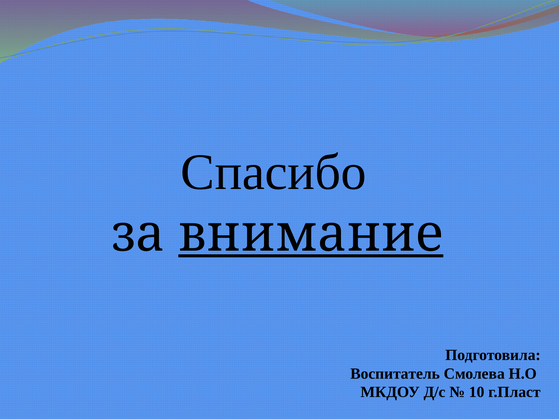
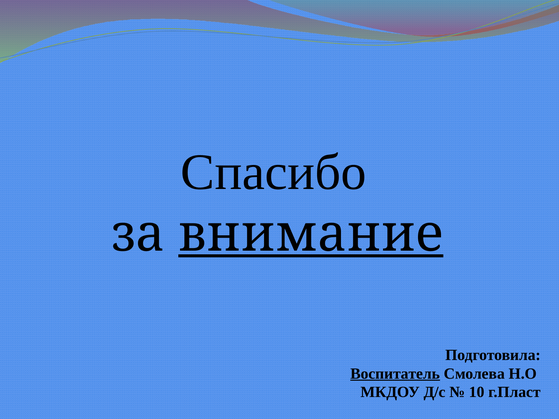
Воспитатель underline: none -> present
